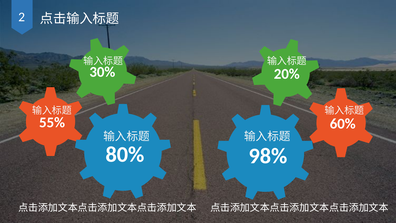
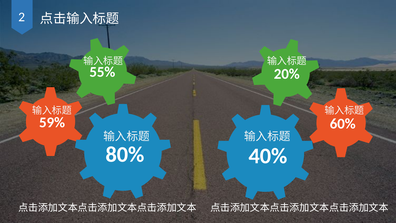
30%: 30% -> 55%
55%: 55% -> 59%
98%: 98% -> 40%
